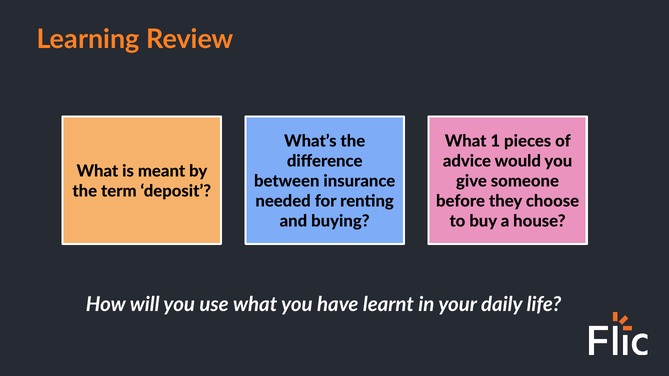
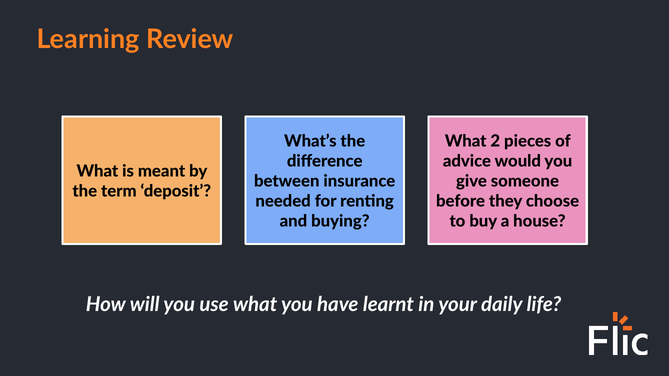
1: 1 -> 2
